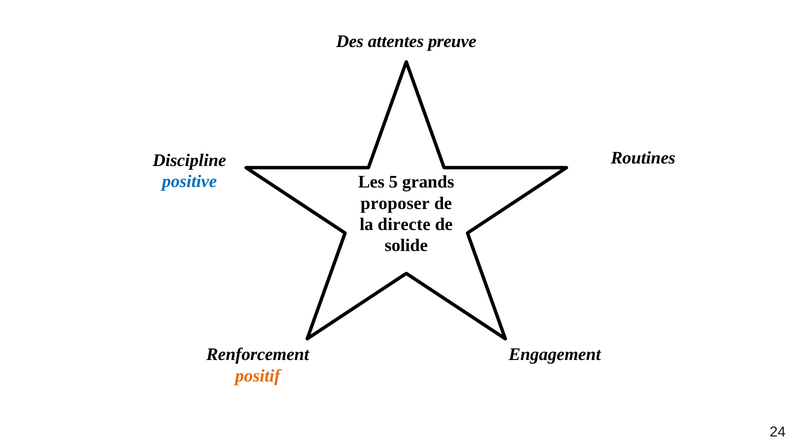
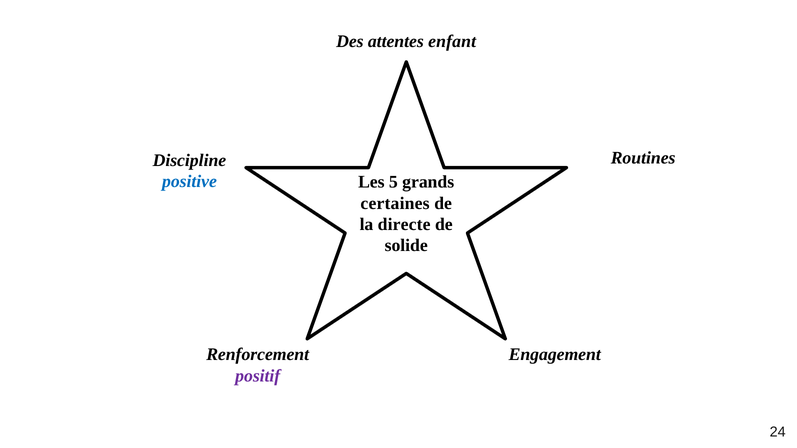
preuve: preuve -> enfant
proposer: proposer -> certaines
positif colour: orange -> purple
